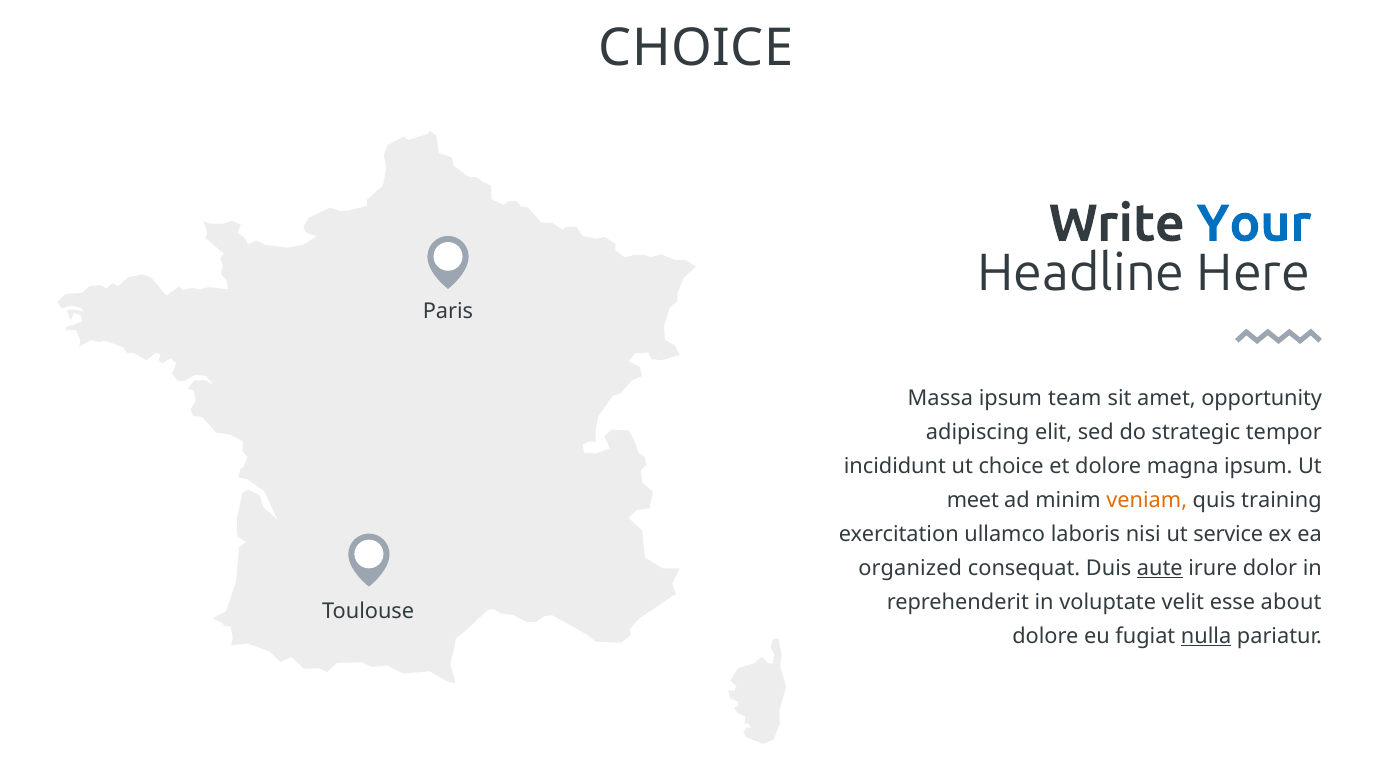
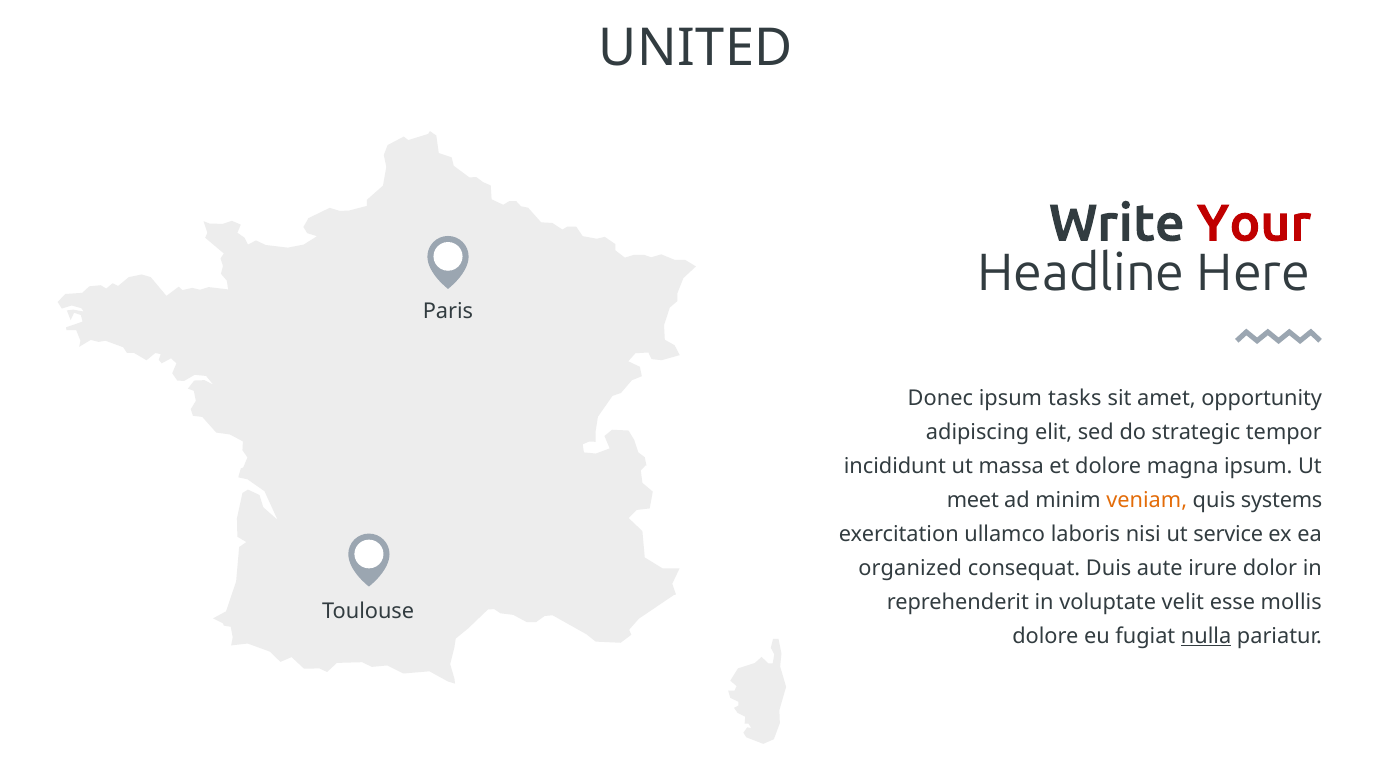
CHOICE at (696, 48): CHOICE -> UNITED
Your colour: blue -> red
Massa: Massa -> Donec
team: team -> tasks
ut choice: choice -> massa
training: training -> systems
aute underline: present -> none
about: about -> mollis
